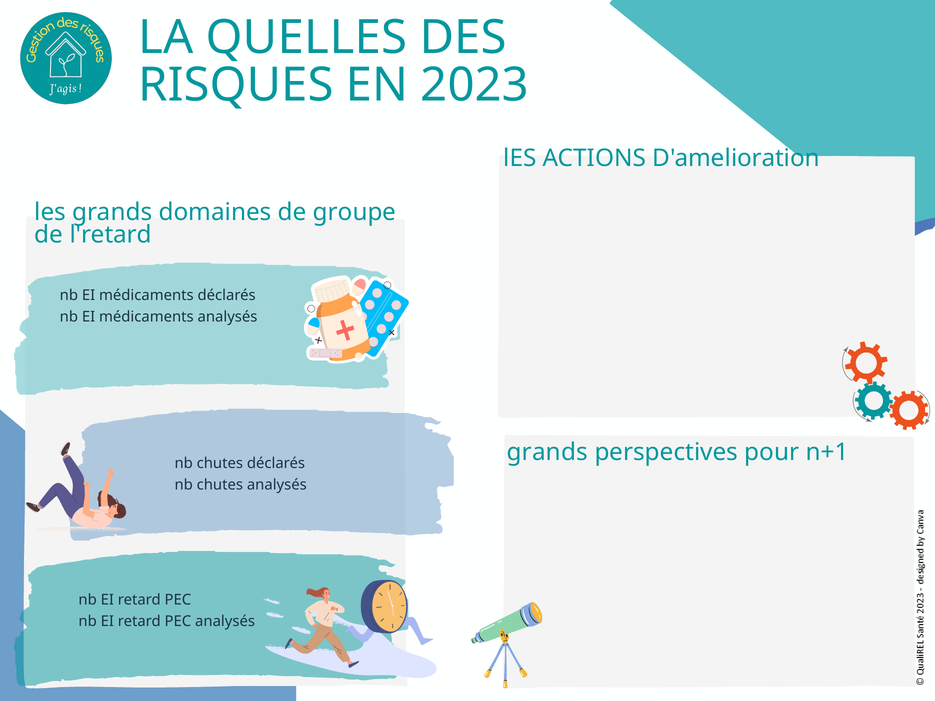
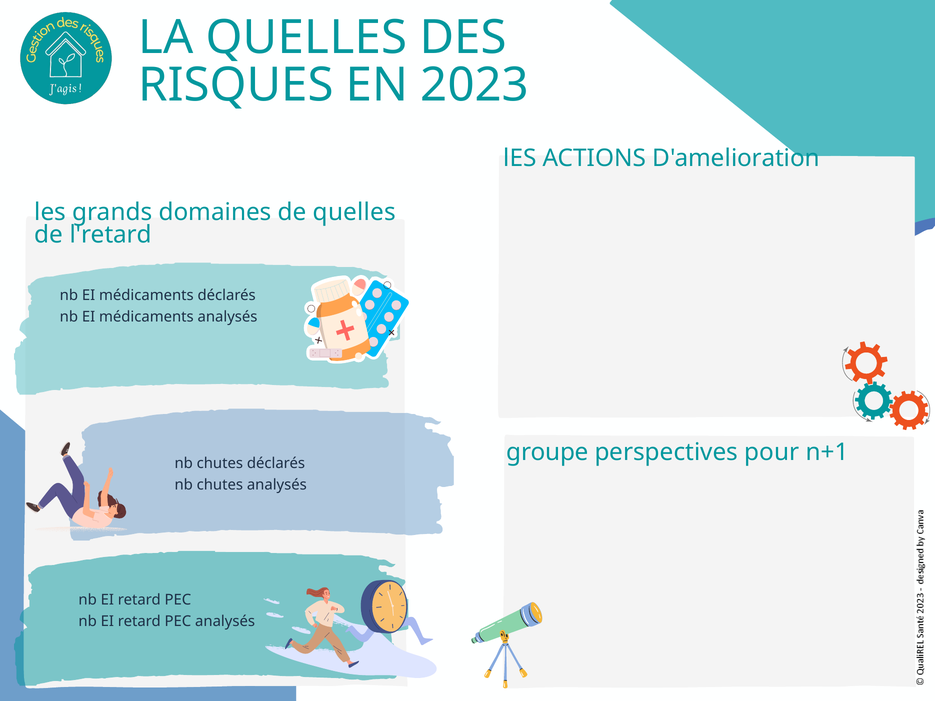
de groupe: groupe -> quelles
grands at (547, 453): grands -> groupe
